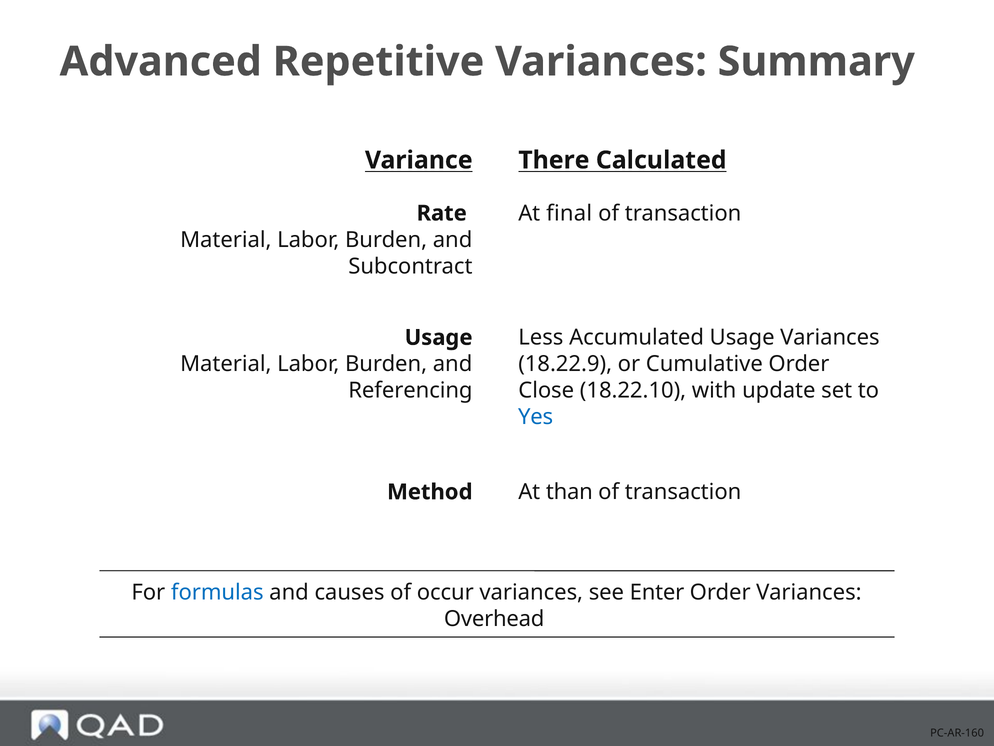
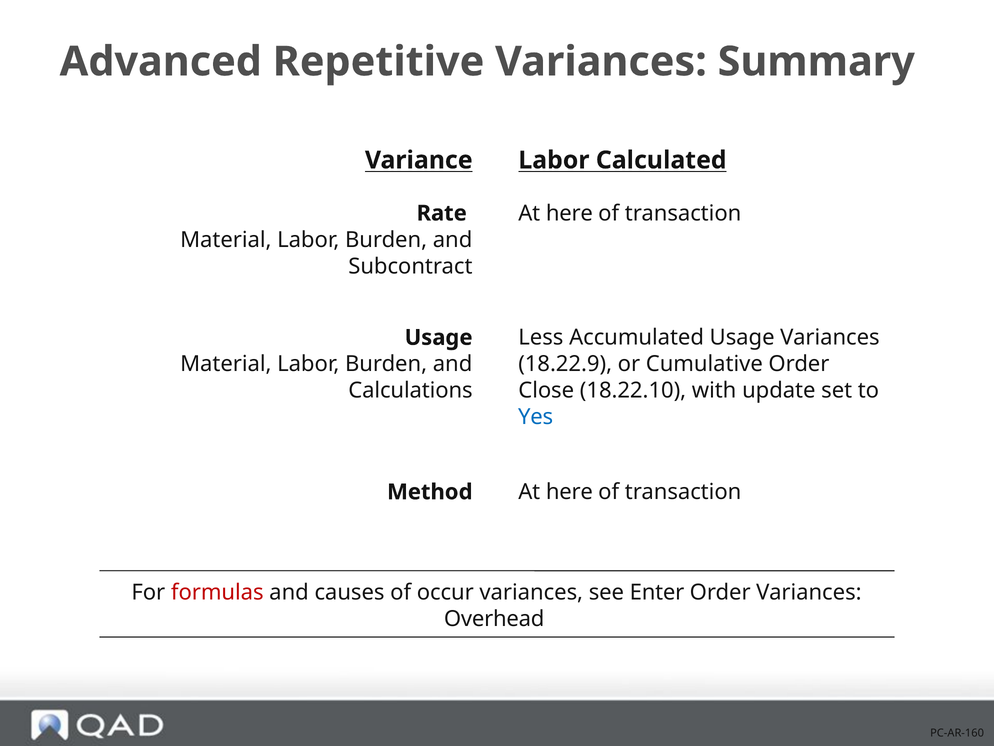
Variance There: There -> Labor
final at (569, 213): final -> here
Referencing: Referencing -> Calculations
Method At than: than -> here
formulas colour: blue -> red
